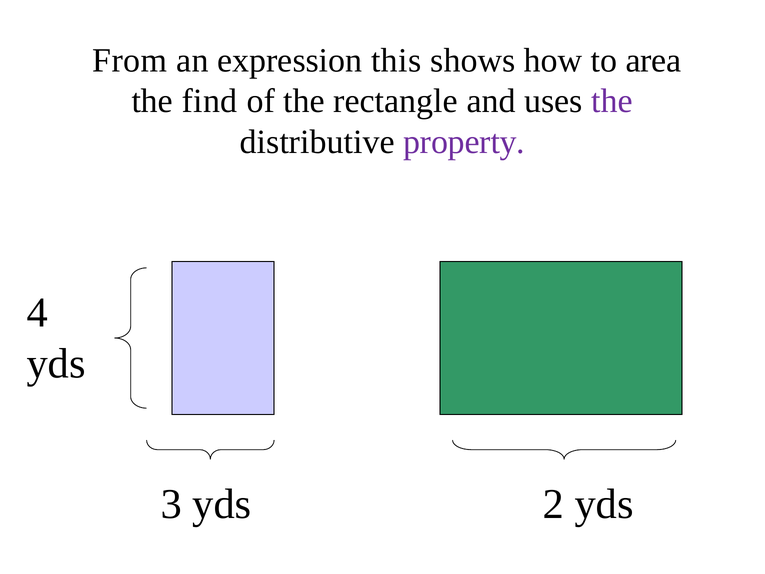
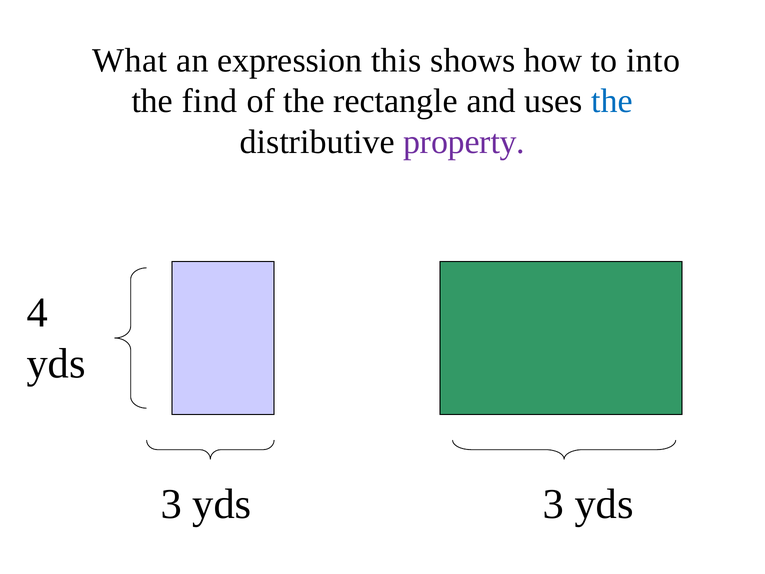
From: From -> What
area: area -> into
the at (612, 101) colour: purple -> blue
3 yds 2: 2 -> 3
